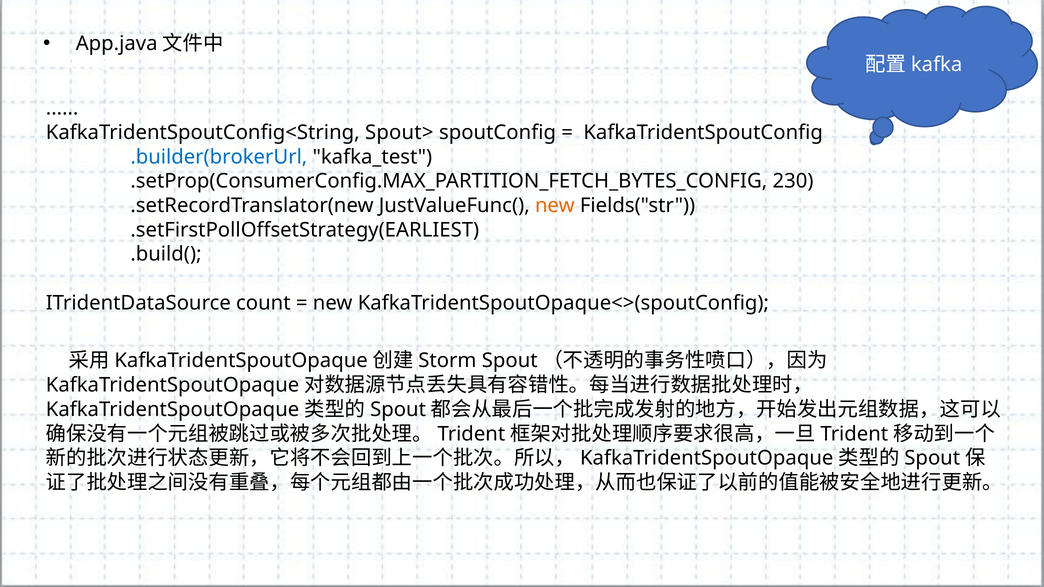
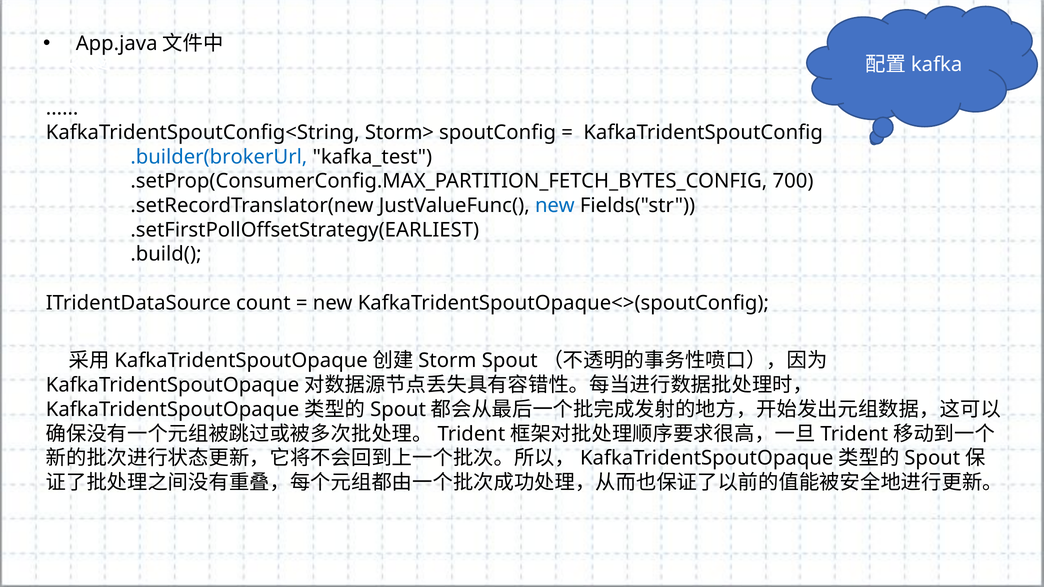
Spout>: Spout> -> Storm>
230: 230 -> 700
new at (555, 206) colour: orange -> blue
